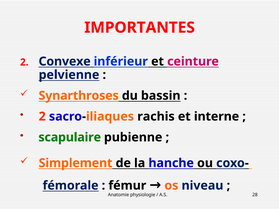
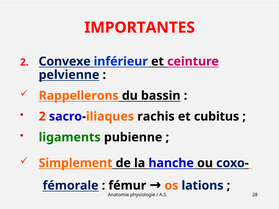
Synarthroses: Synarthroses -> Rappellerons
interne: interne -> cubitus
scapulaire: scapulaire -> ligaments
niveau: niveau -> lations
